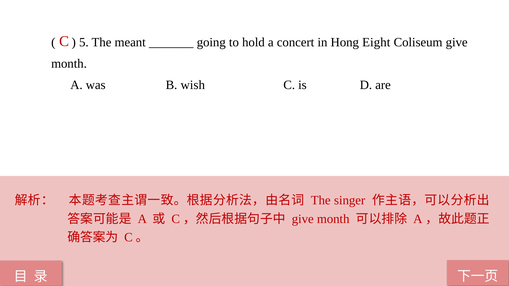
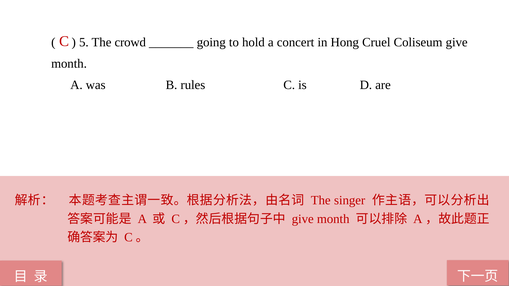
meant: meant -> crowd
Eight: Eight -> Cruel
wish: wish -> rules
